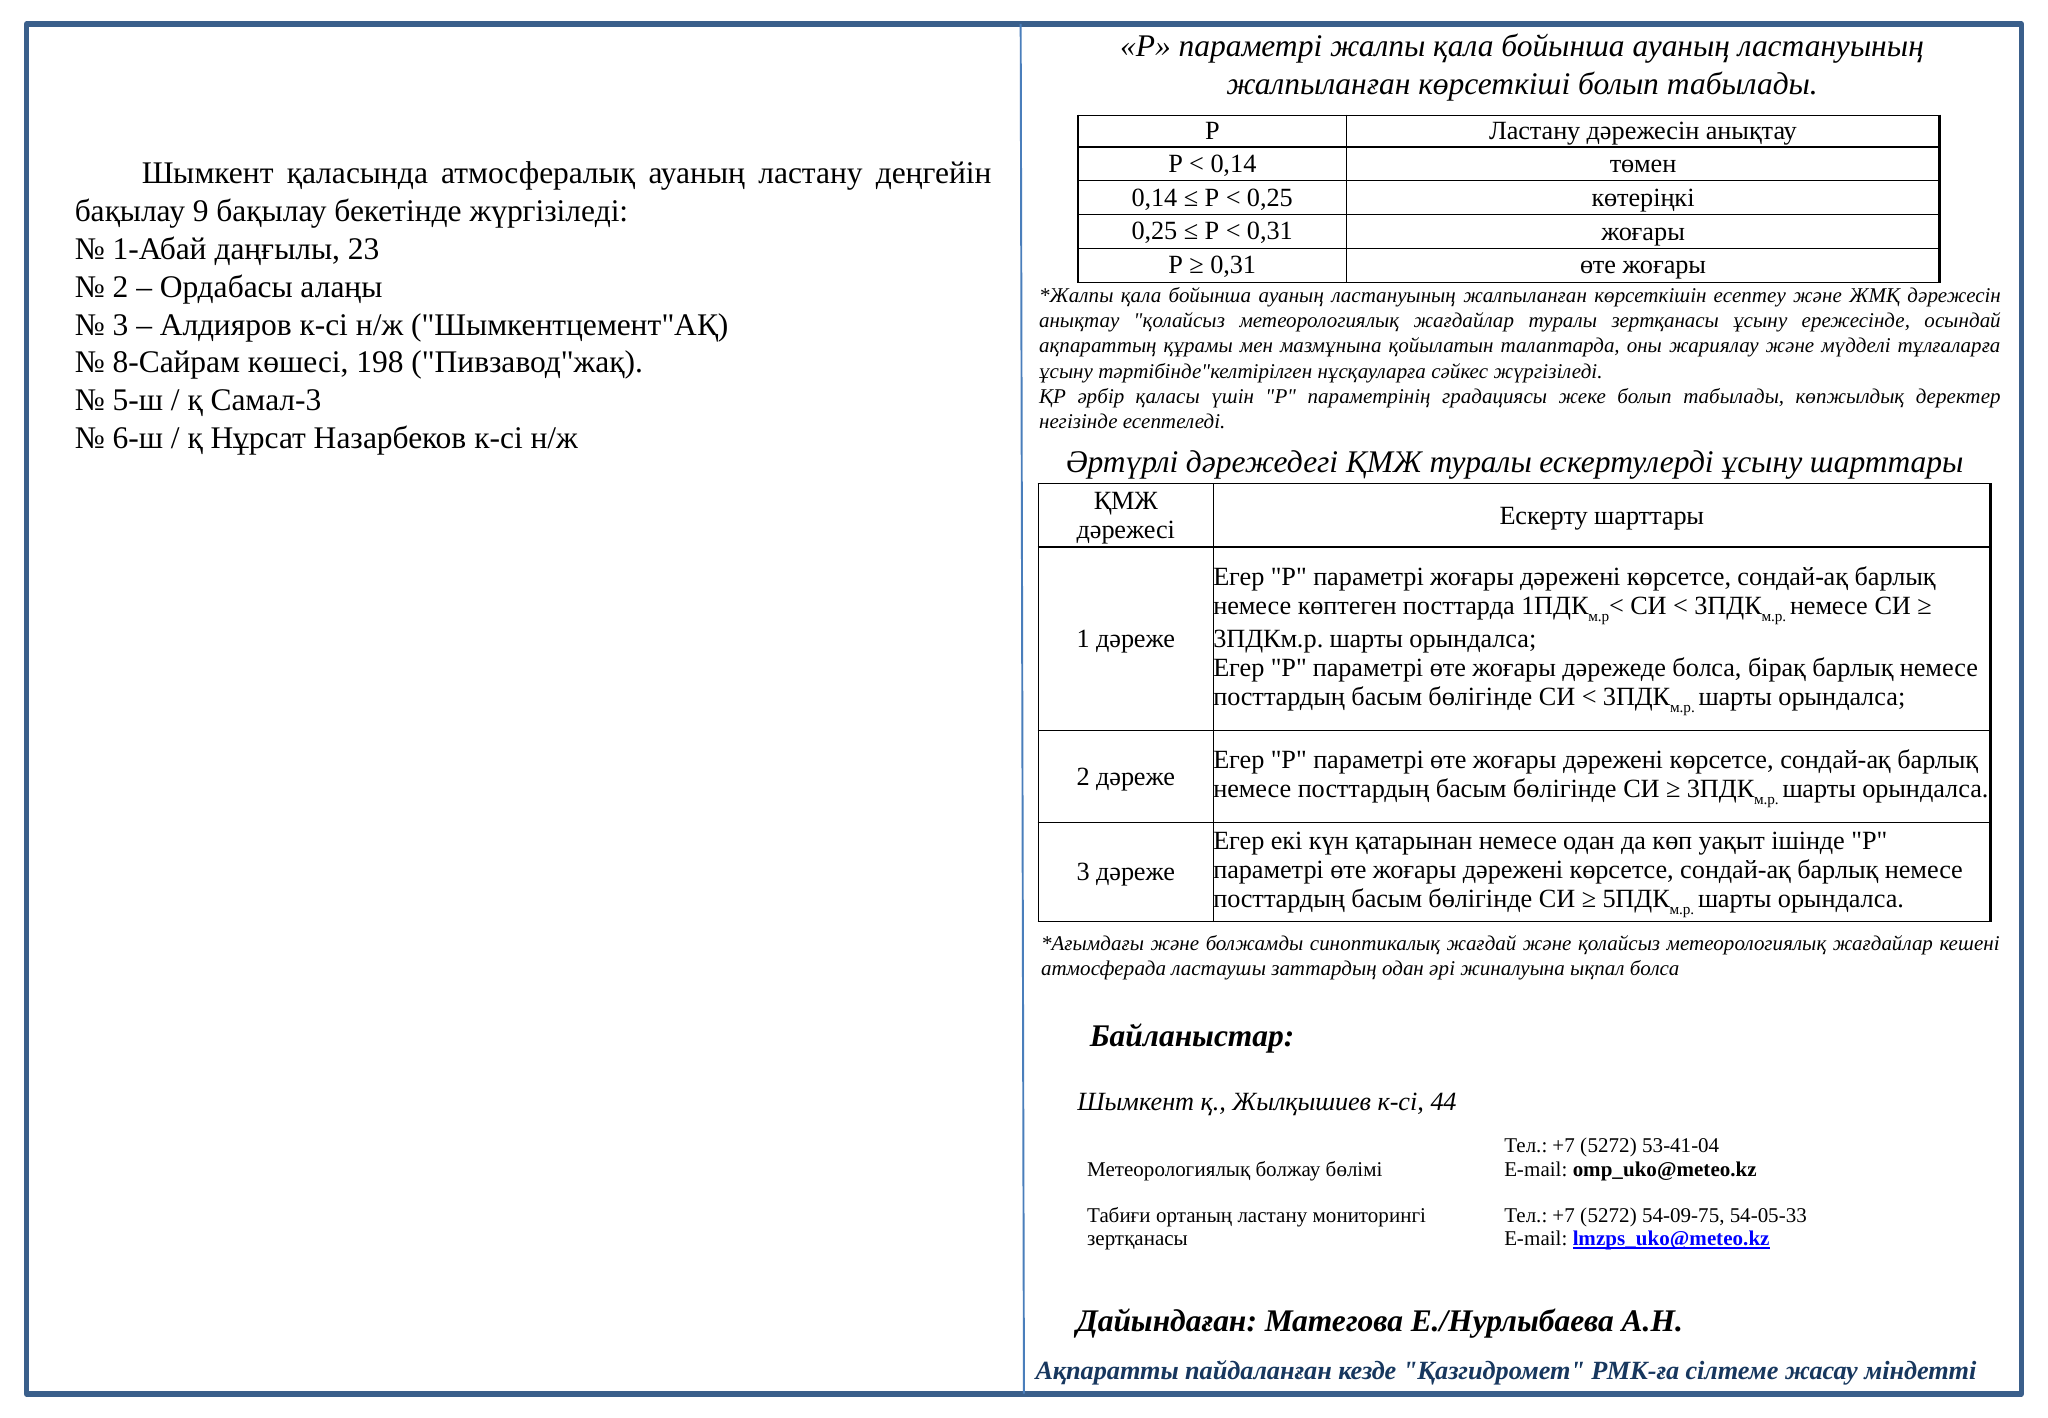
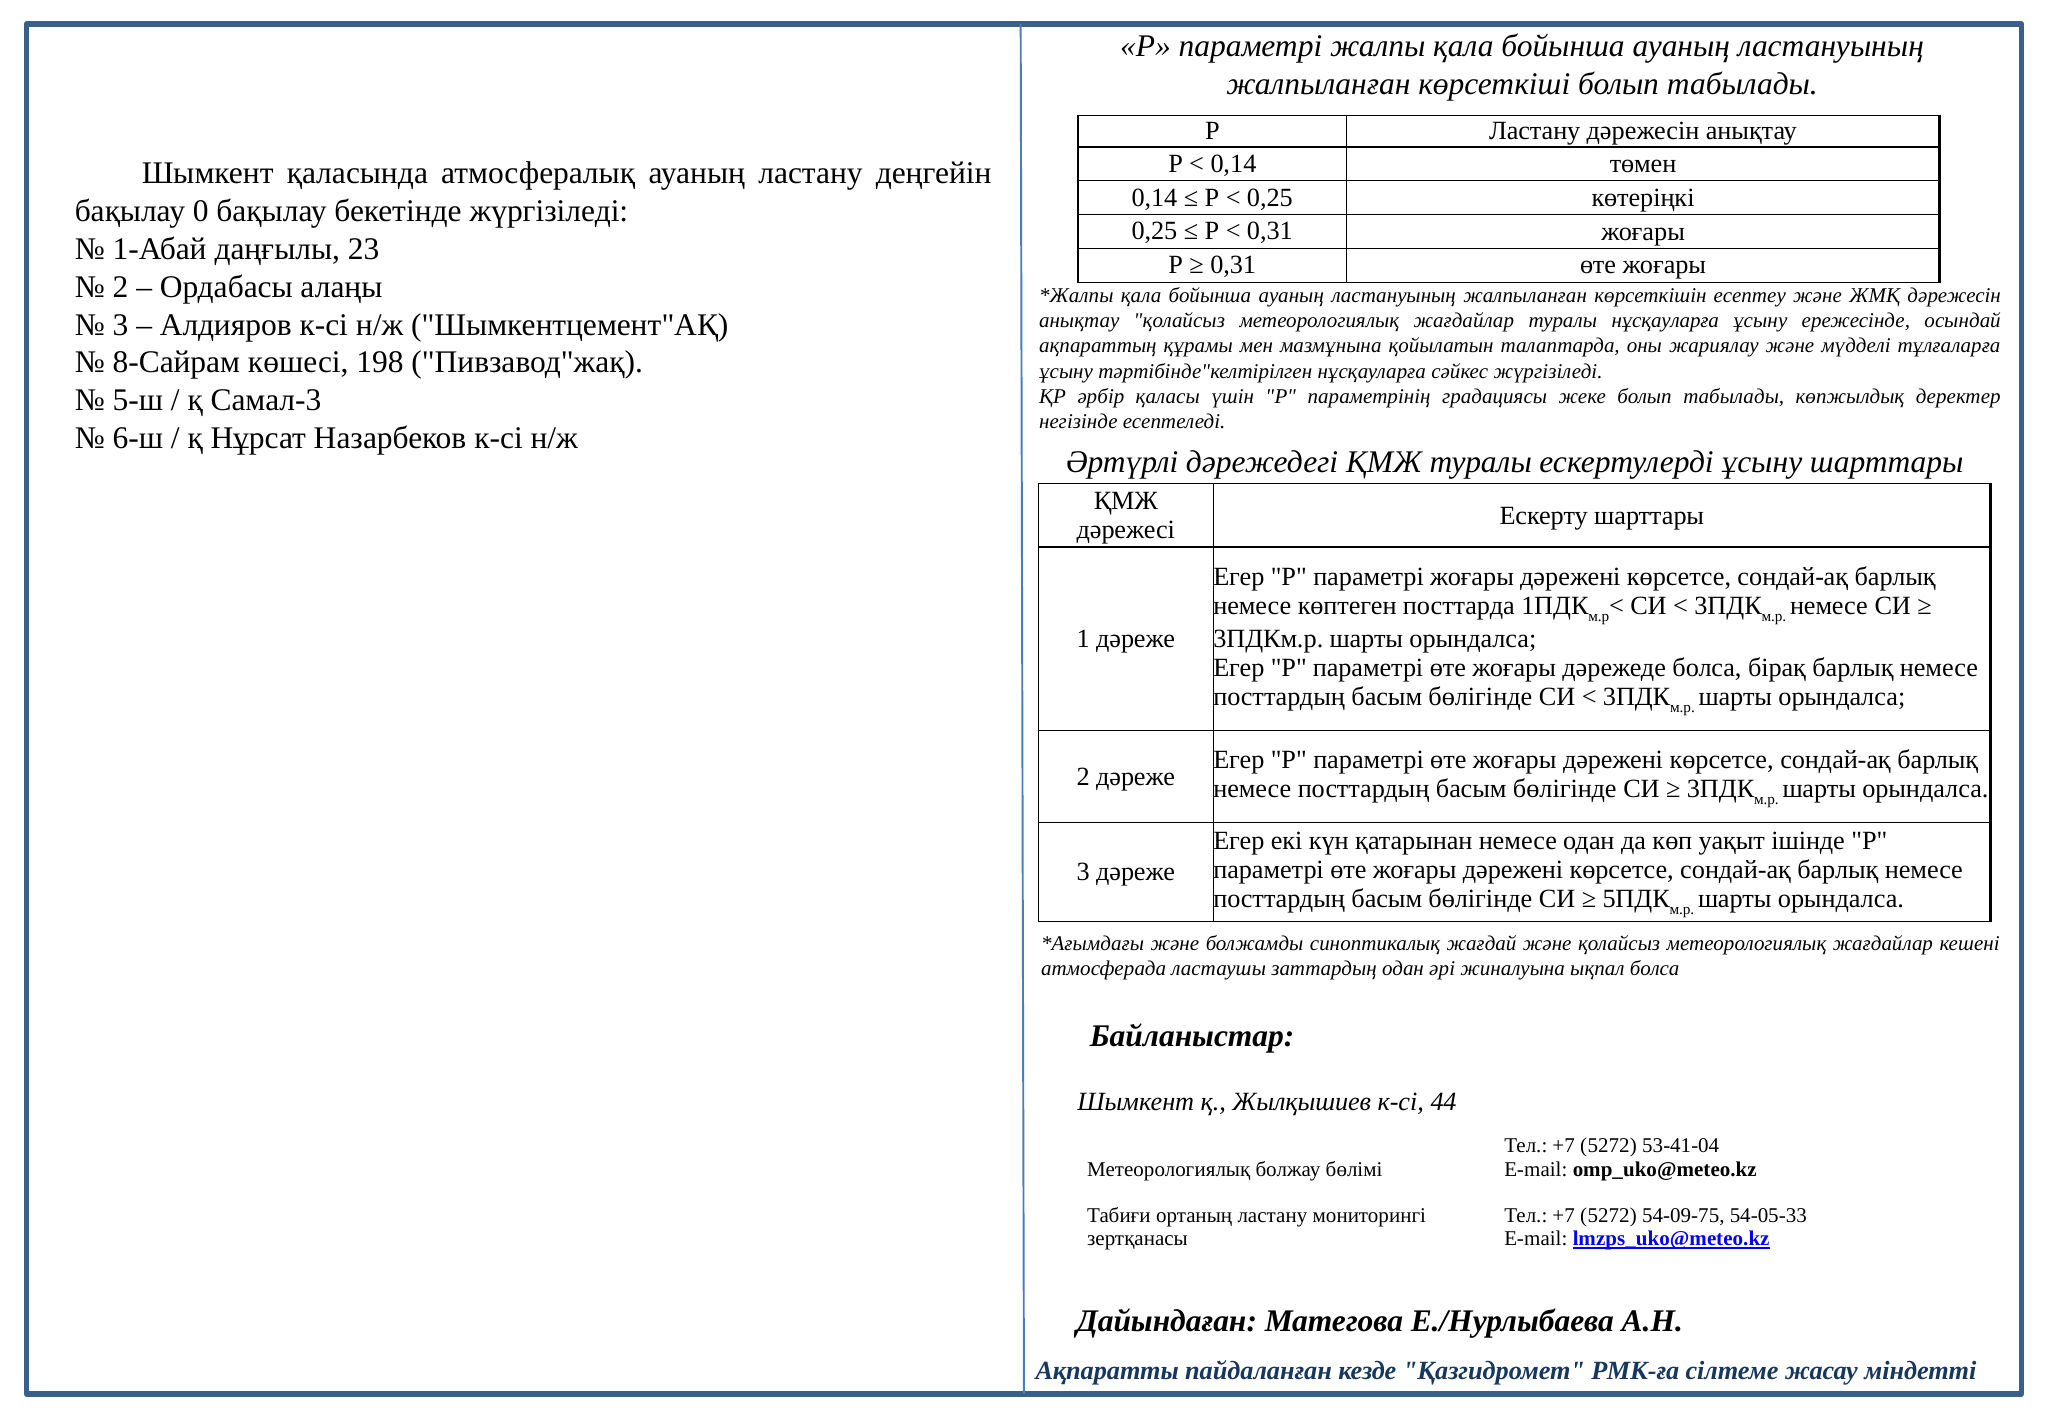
9: 9 -> 0
туралы зертқанасы: зертқанасы -> нұсқауларға
